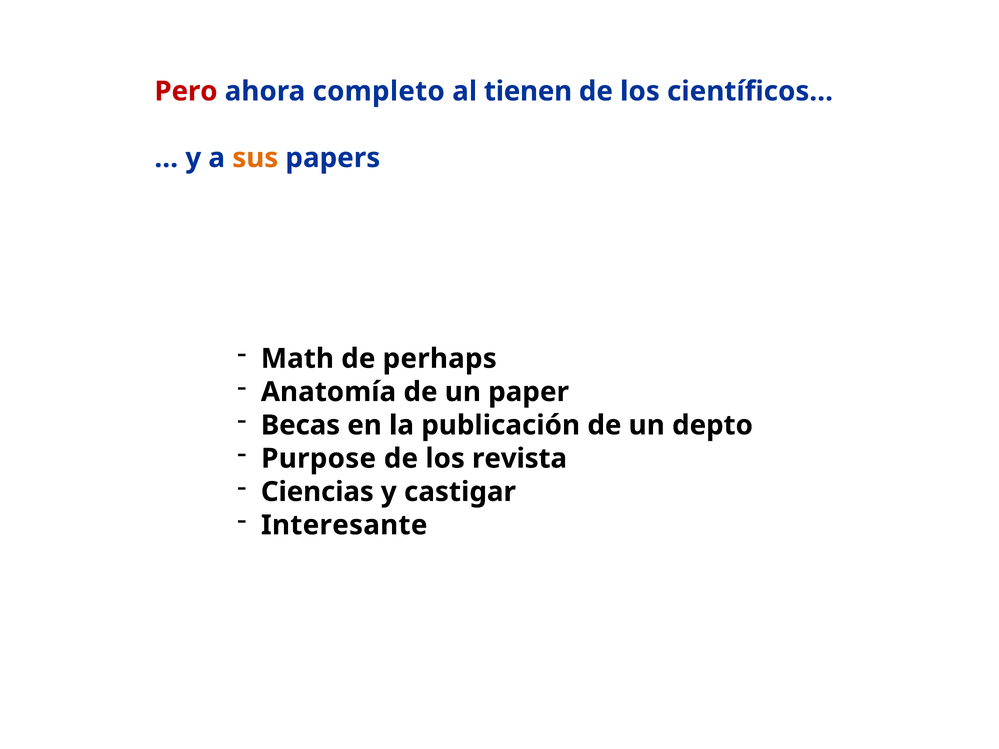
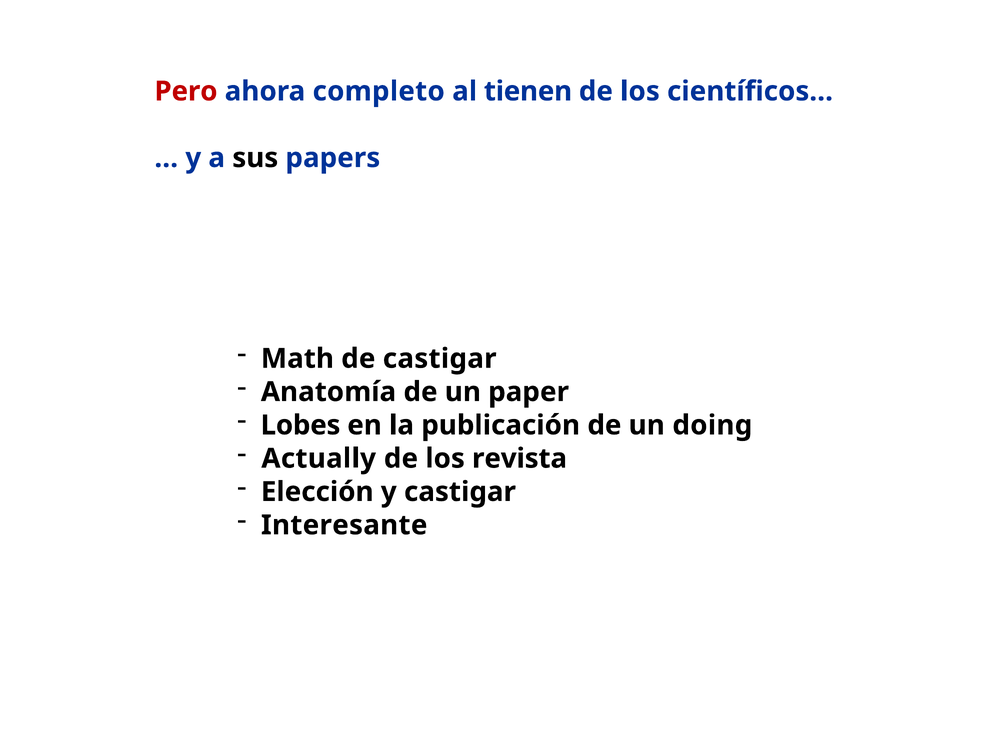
sus colour: orange -> black
de perhaps: perhaps -> castigar
Becas: Becas -> Lobes
depto: depto -> doing
Purpose: Purpose -> Actually
Ciencias: Ciencias -> Elección
